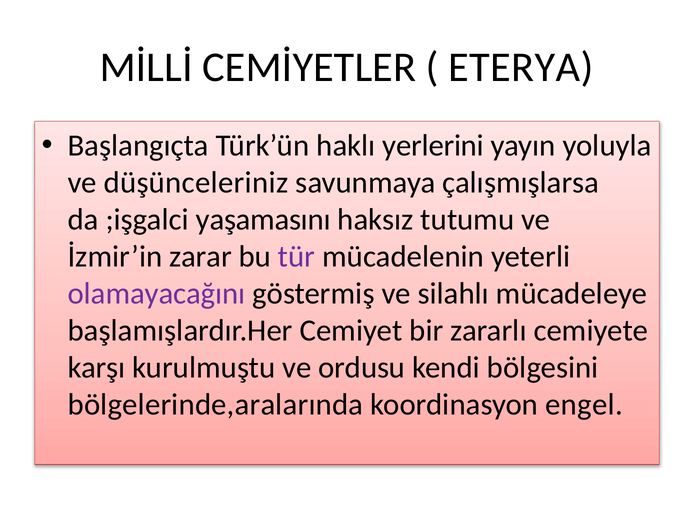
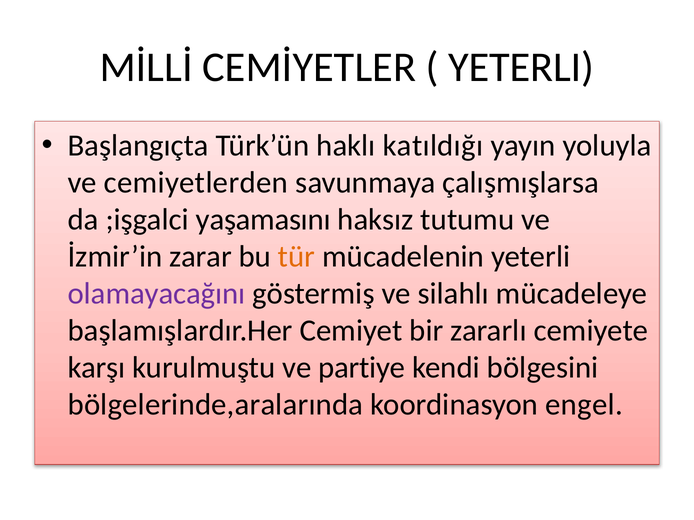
ETERYA at (521, 67): ETERYA -> YETERLI
yerlerini: yerlerini -> katıldığı
düşünceleriniz: düşünceleriniz -> cemiyetlerden
tür colour: purple -> orange
ordusu: ordusu -> partiye
